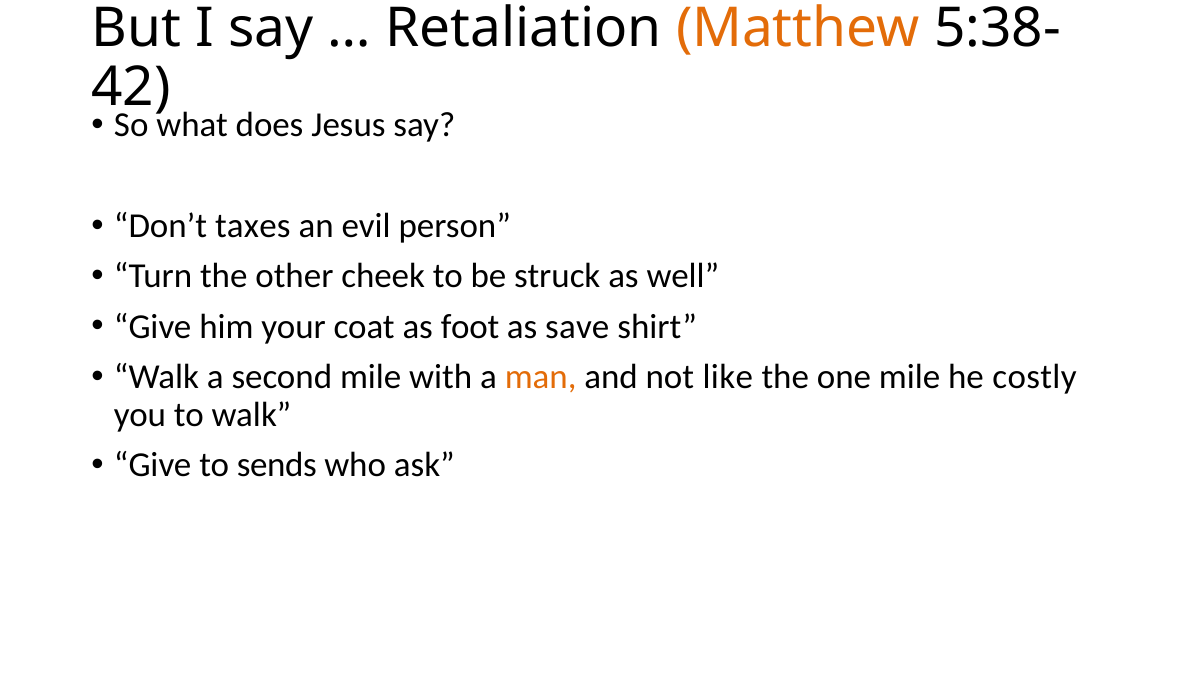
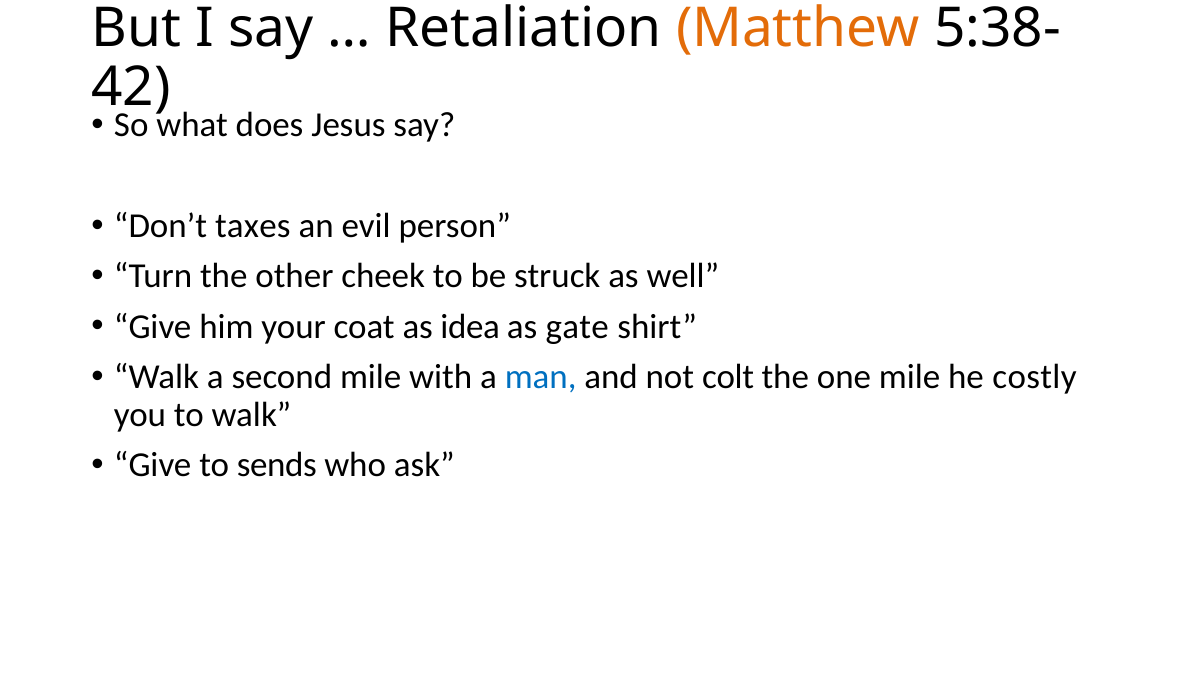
foot: foot -> idea
save: save -> gate
man colour: orange -> blue
like: like -> colt
